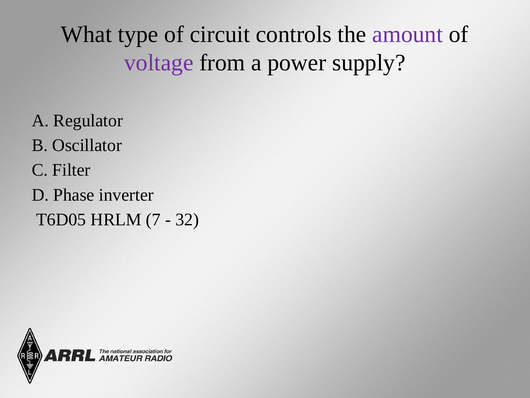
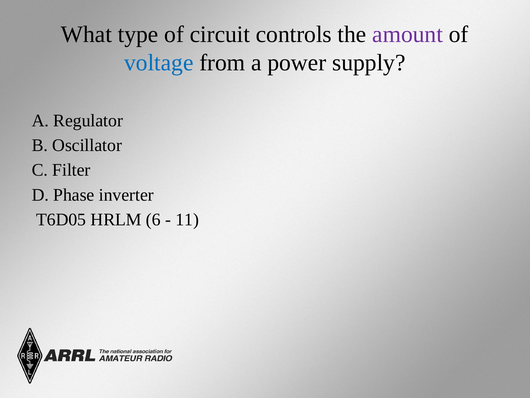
voltage colour: purple -> blue
7: 7 -> 6
32: 32 -> 11
